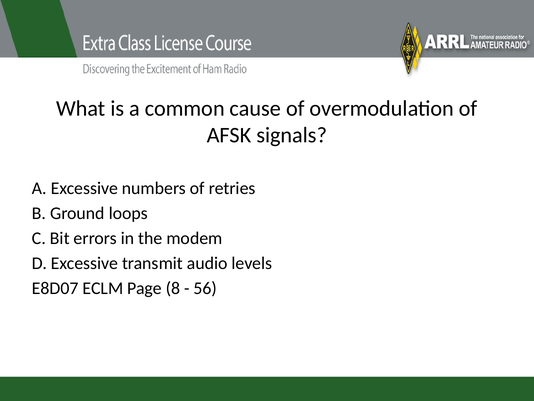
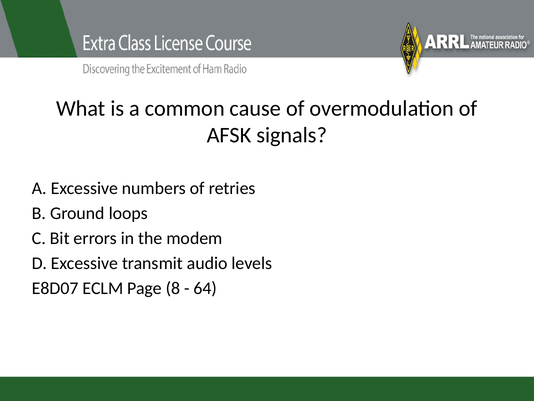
56: 56 -> 64
